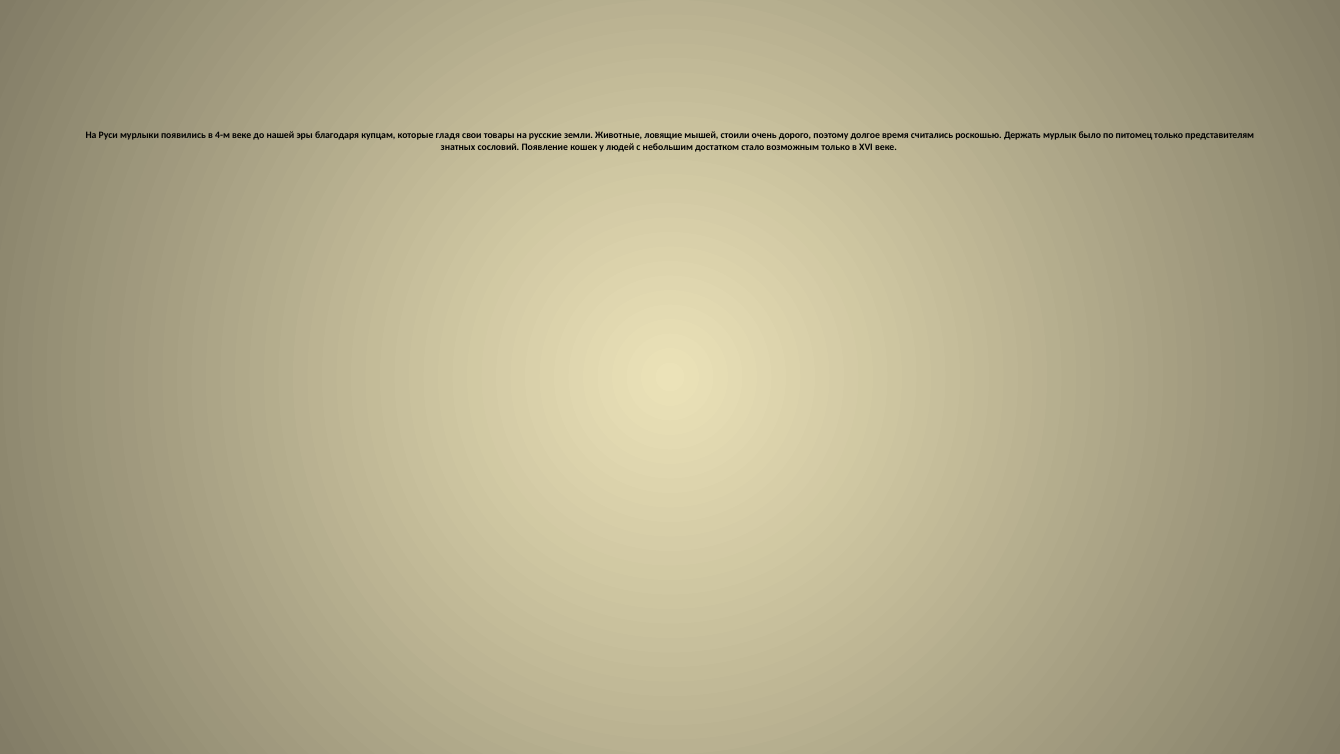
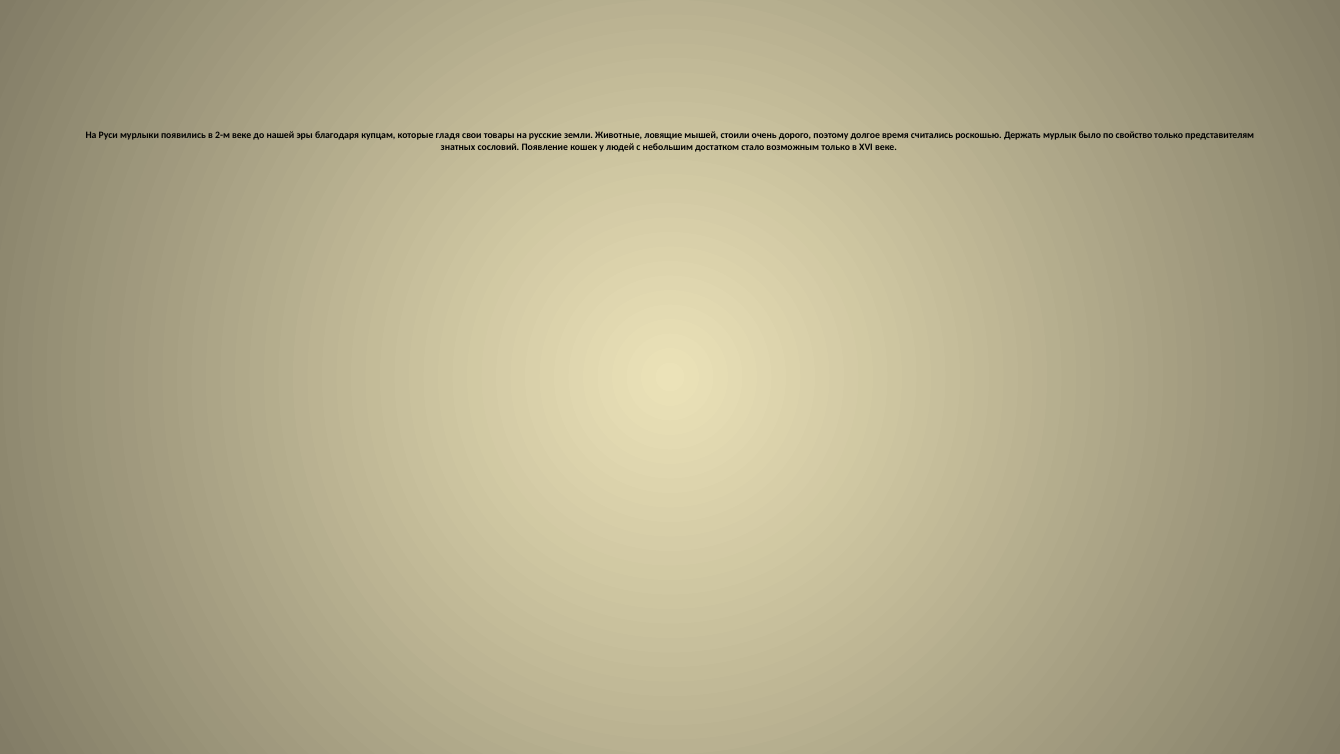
4-м: 4-м -> 2-м
питомец: питомец -> свойство
